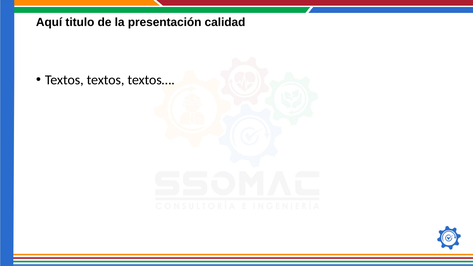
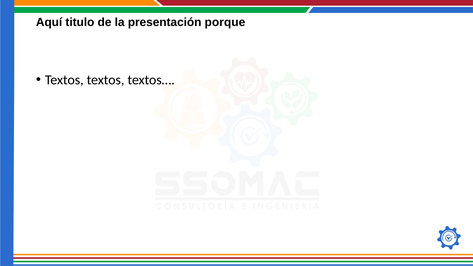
calidad: calidad -> porque
